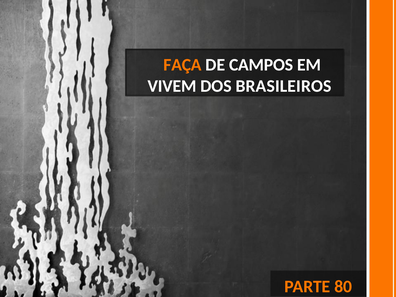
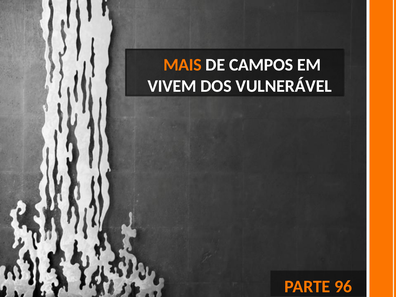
FAÇA: FAÇA -> MAIS
BRASILEIROS: BRASILEIROS -> VULNERÁVEL
80: 80 -> 96
